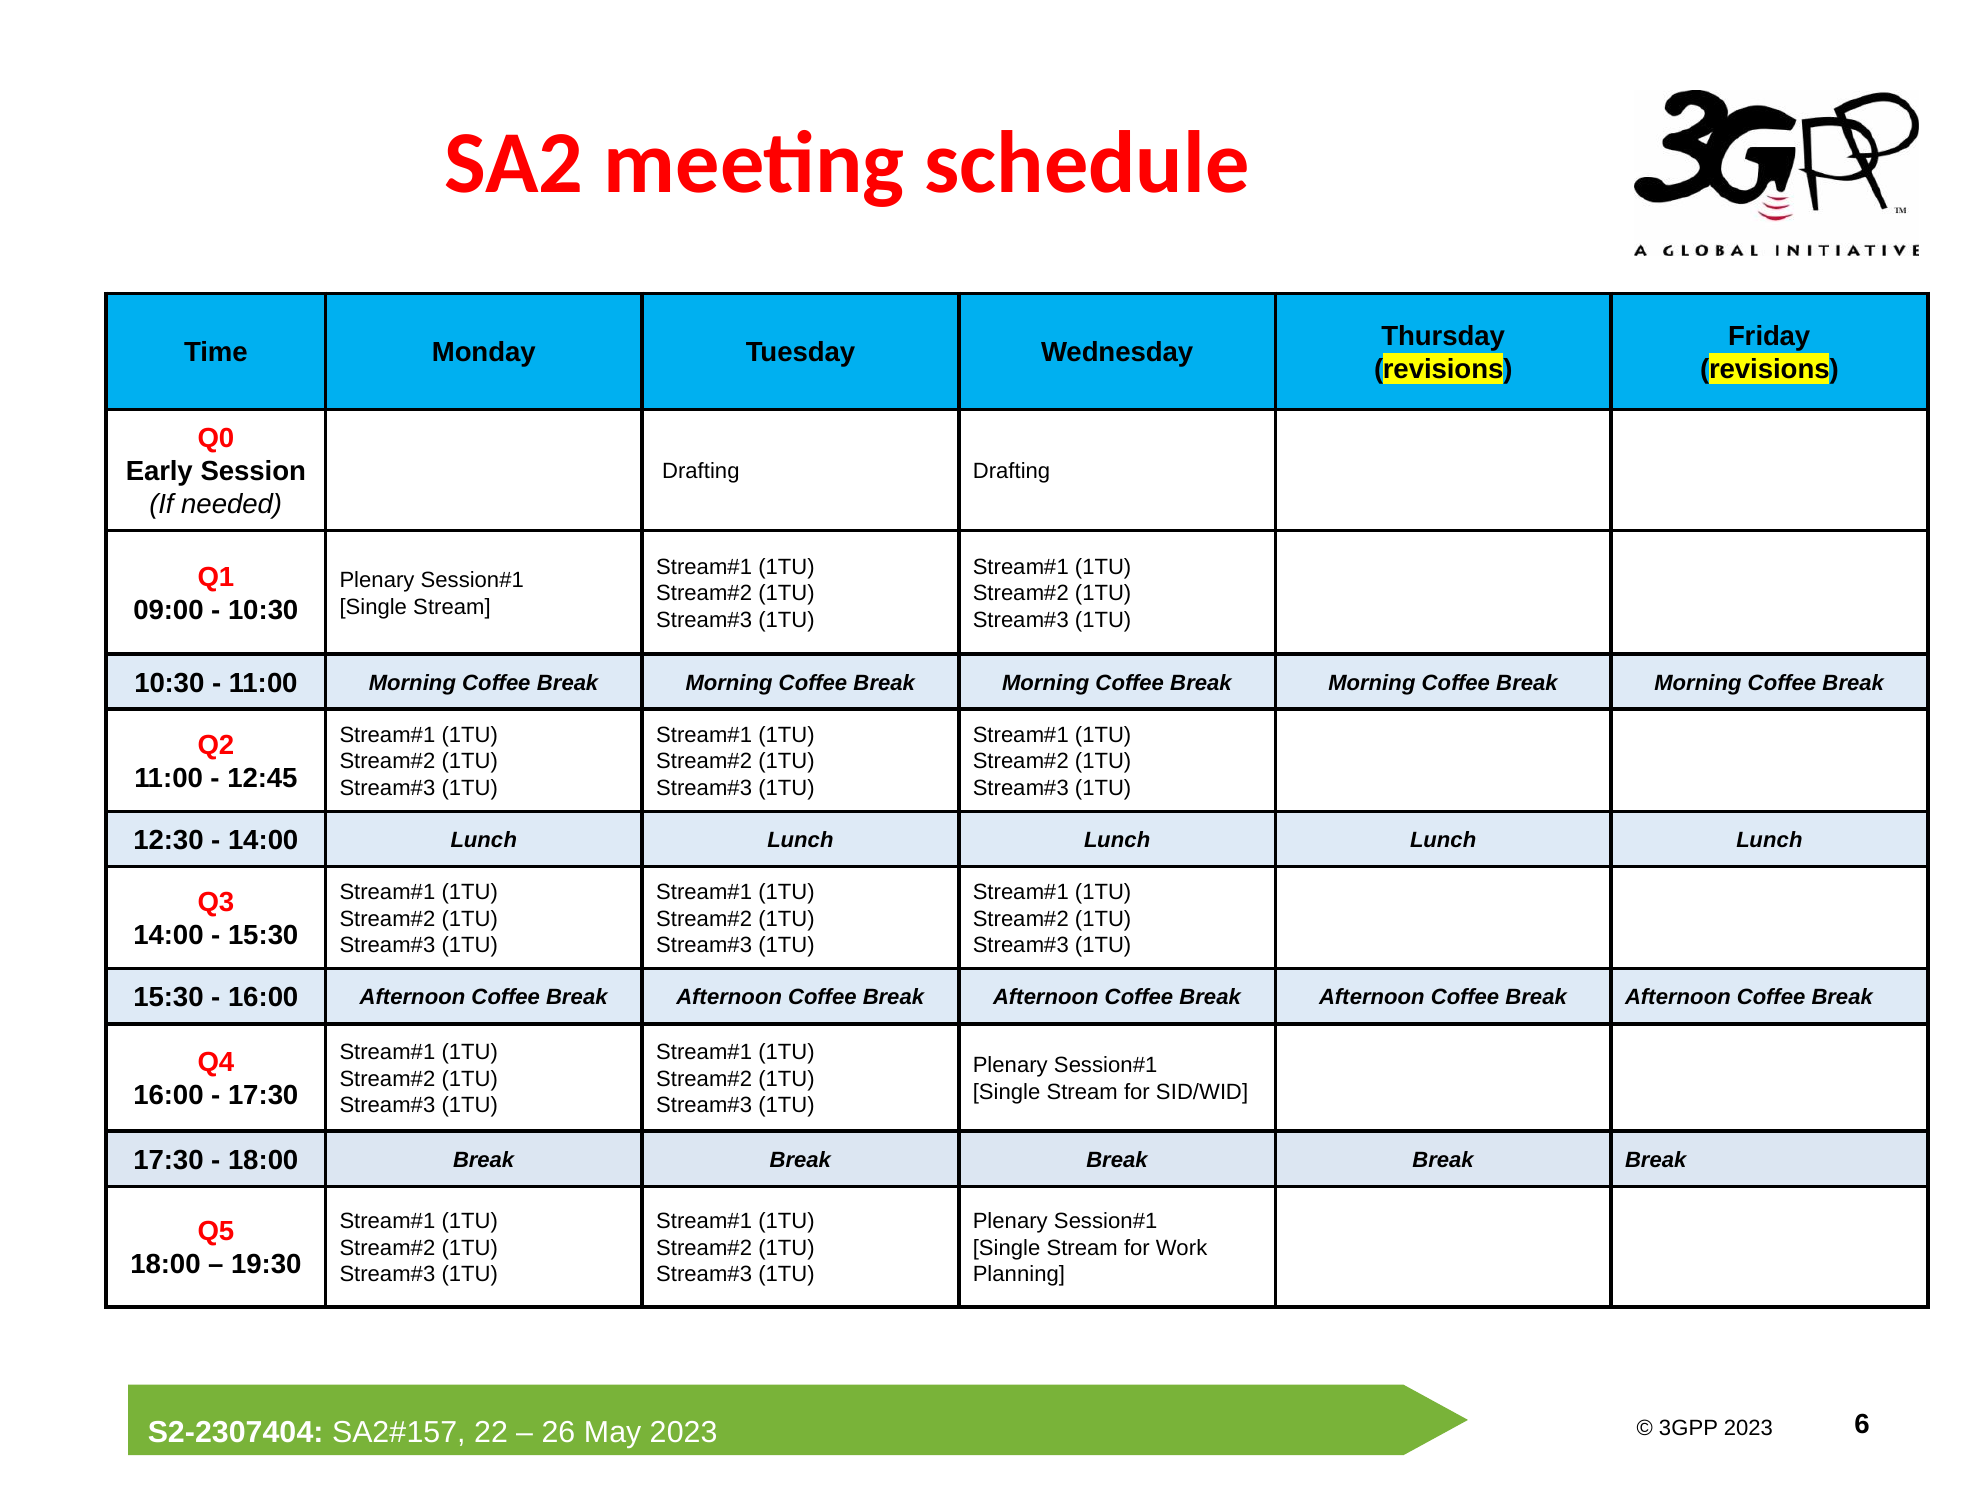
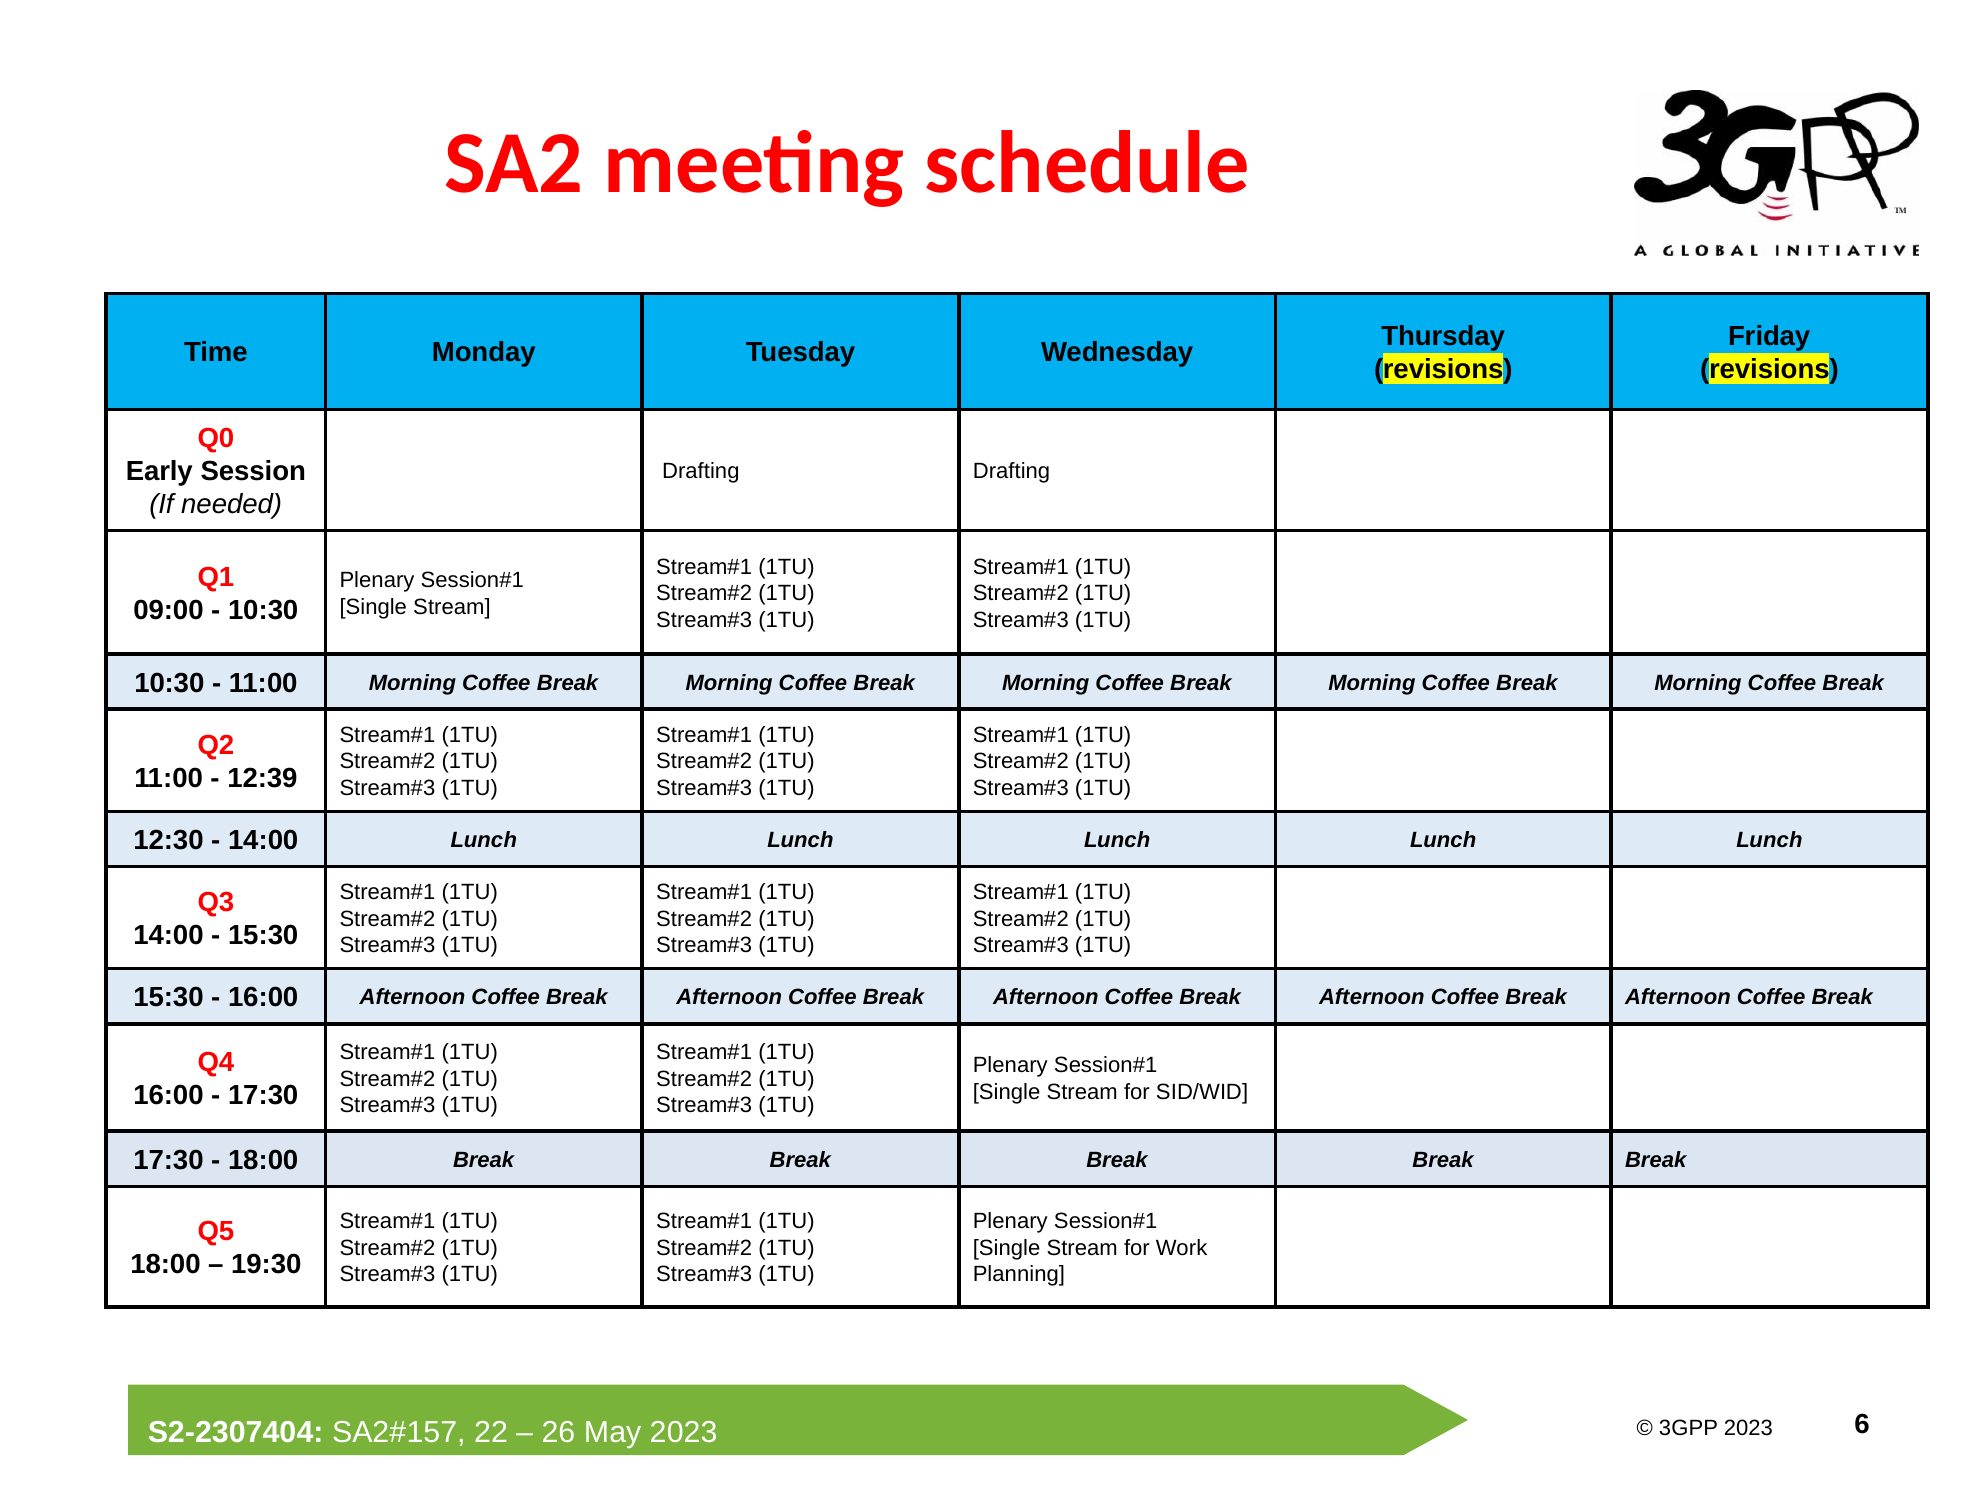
12:45: 12:45 -> 12:39
